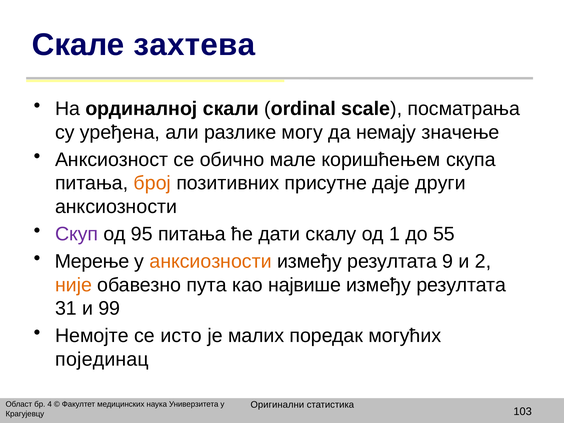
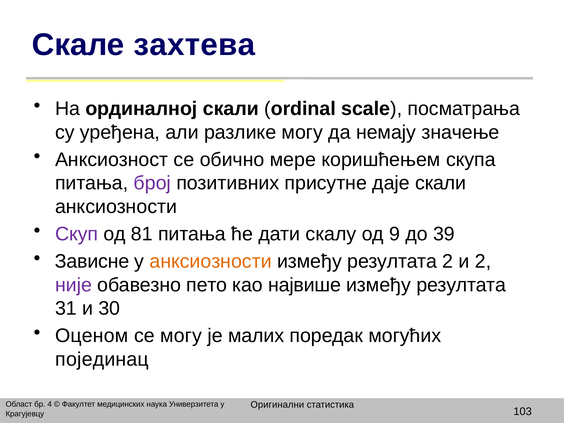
мале: мале -> мере
број colour: orange -> purple
даје други: други -> скали
95: 95 -> 81
1: 1 -> 9
55: 55 -> 39
Мерење: Мерење -> Зависне
резултата 9: 9 -> 2
није colour: orange -> purple
пута: пута -> пето
99: 99 -> 30
Немојте: Немојте -> Оценом
се исто: исто -> могу
